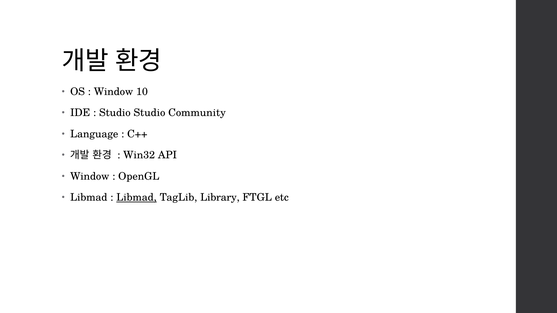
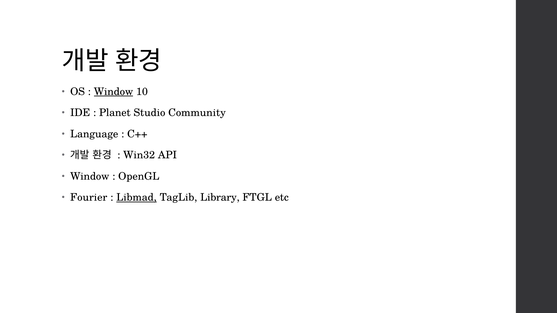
Window at (113, 92) underline: none -> present
Studio at (115, 113): Studio -> Planet
Libmad at (89, 198): Libmad -> Fourier
